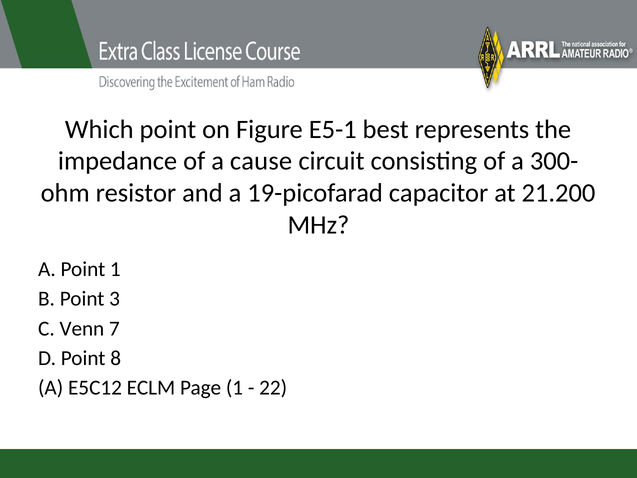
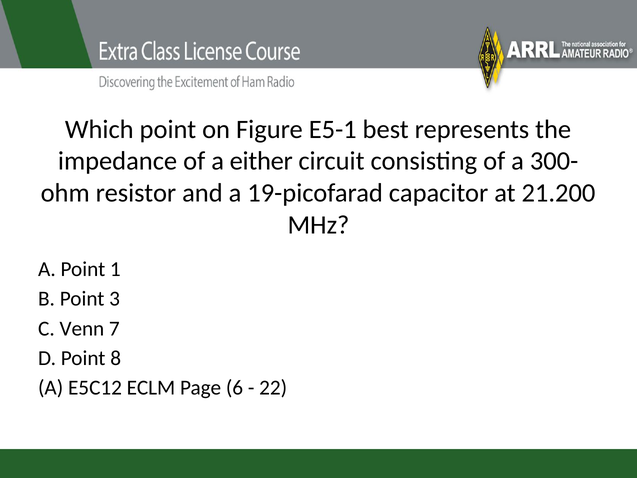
cause: cause -> either
Page 1: 1 -> 6
